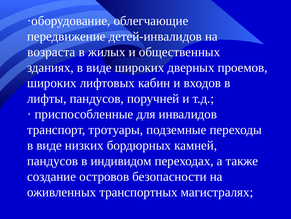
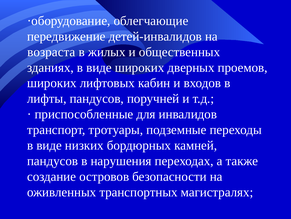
индивидом: индивидом -> нарушения
